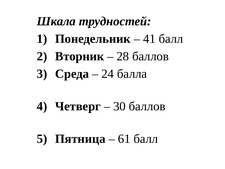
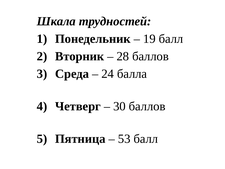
41: 41 -> 19
61: 61 -> 53
